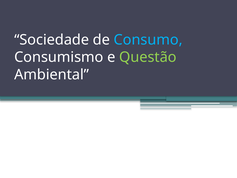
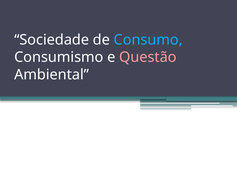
Questão colour: light green -> pink
